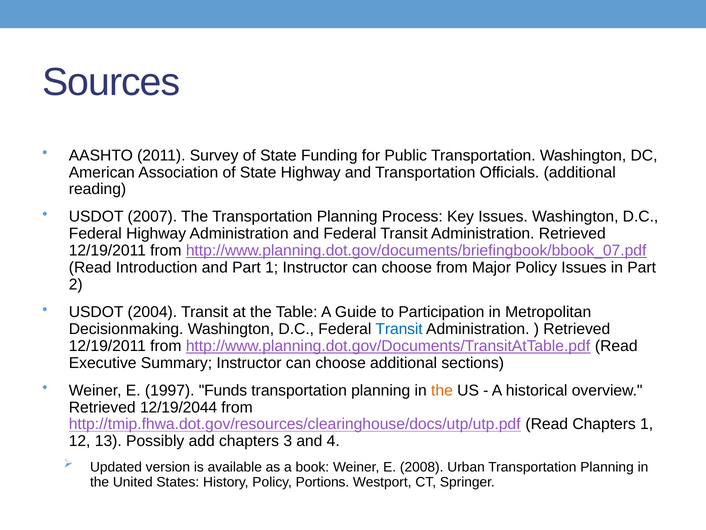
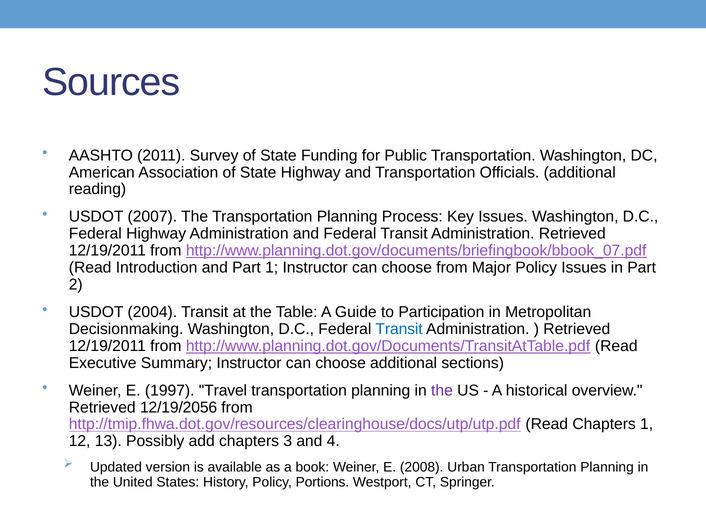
Funds: Funds -> Travel
the at (442, 390) colour: orange -> purple
12/19/2044: 12/19/2044 -> 12/19/2056
